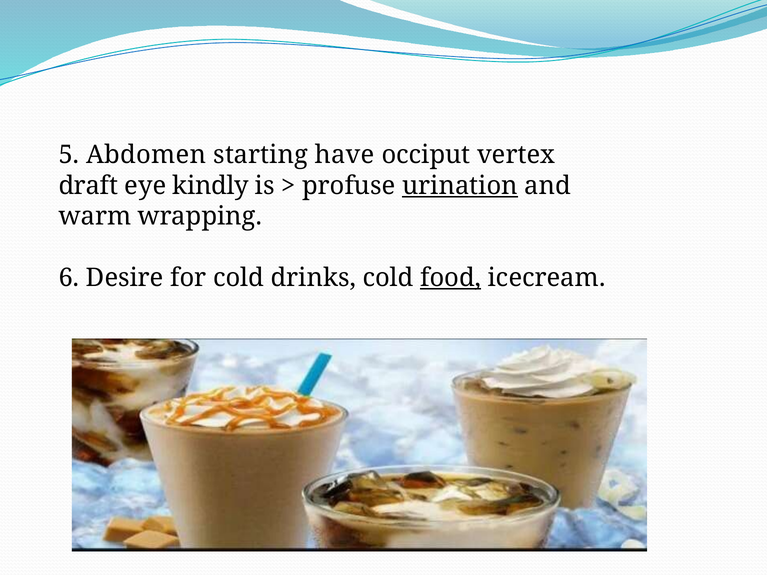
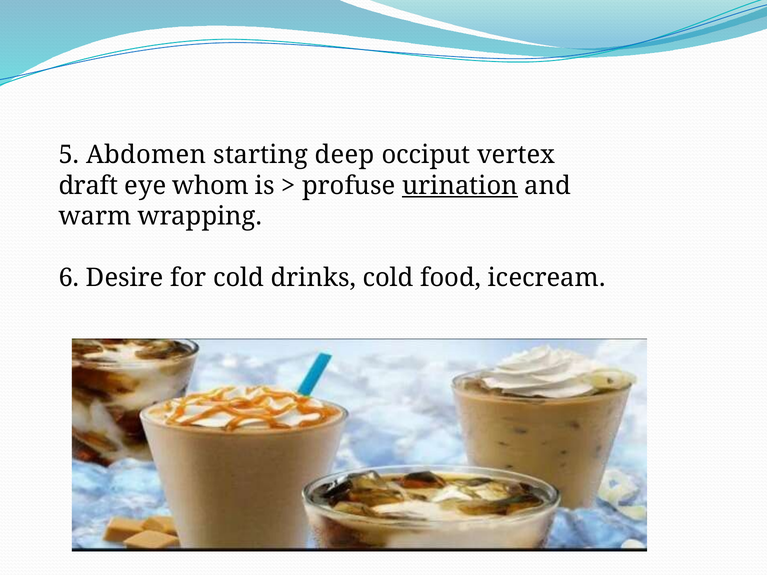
have: have -> deep
kindly: kindly -> whom
food underline: present -> none
